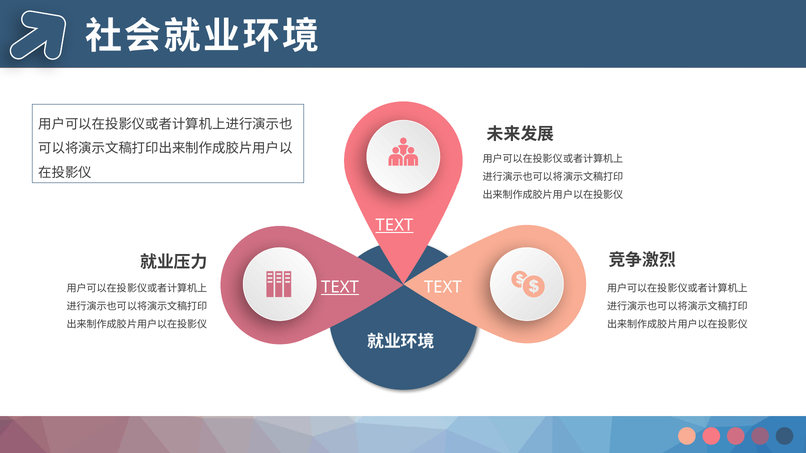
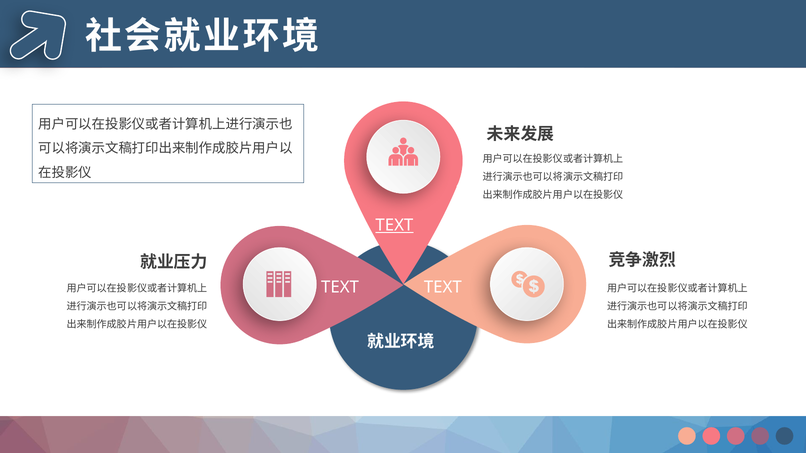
TEXT at (340, 287) underline: present -> none
